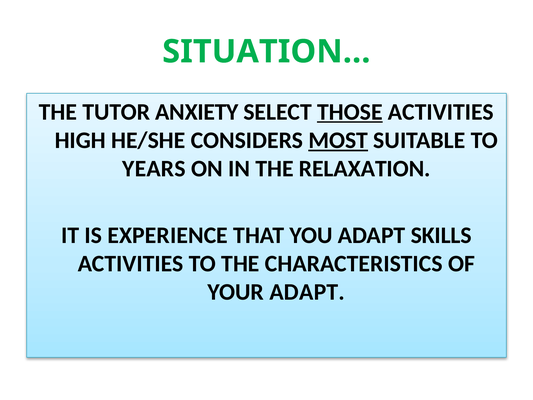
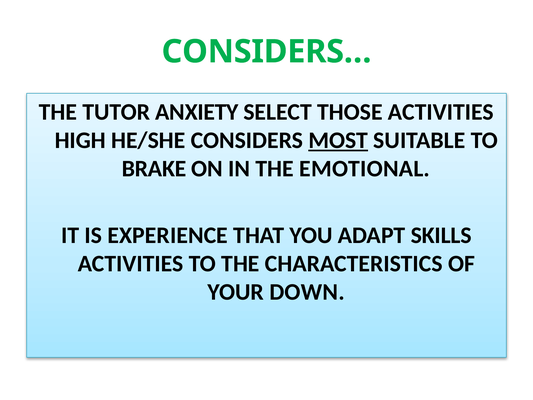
SITUATION…: SITUATION… -> CONSIDERS…
THOSE underline: present -> none
YEARS: YEARS -> BRAKE
RELAXATION: RELAXATION -> EMOTIONAL
YOUR ADAPT: ADAPT -> DOWN
